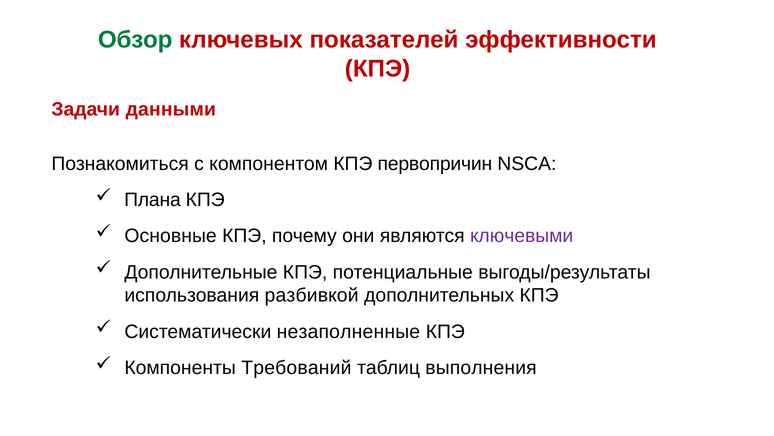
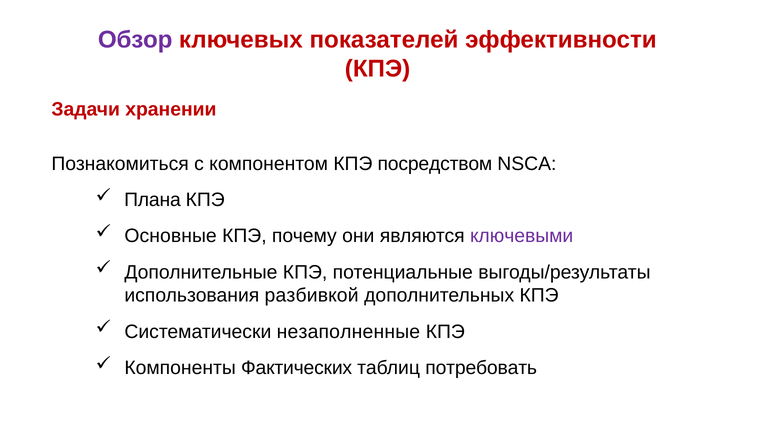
Обзор colour: green -> purple
данными: данными -> хранении
первопричин: первопричин -> посредством
Требований: Требований -> Фактических
выполнения: выполнения -> потребовать
